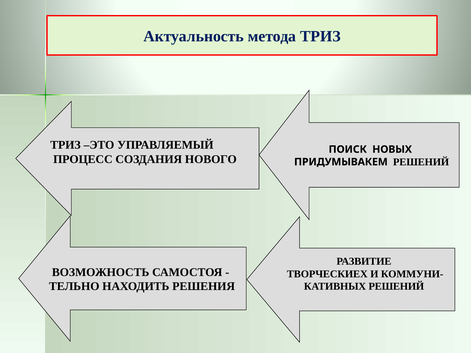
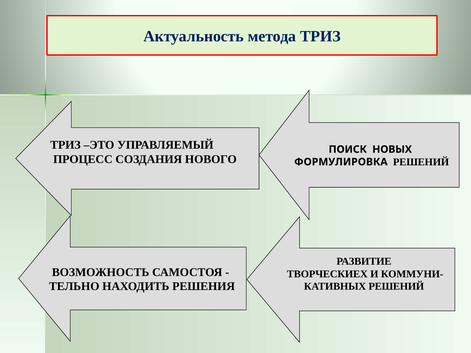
ПРИДУМЫВАКЕМ: ПРИДУМЫВАКЕМ -> ФОРМУЛИРОВКА
